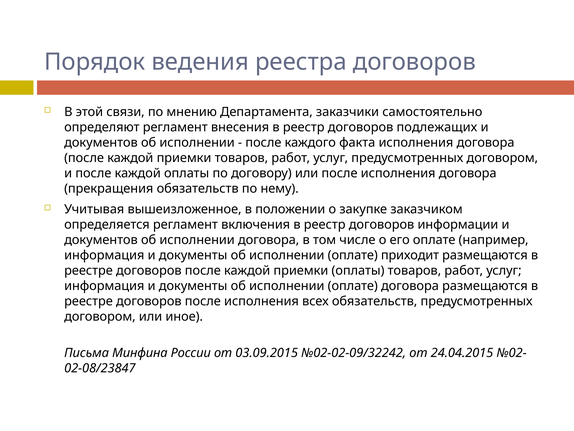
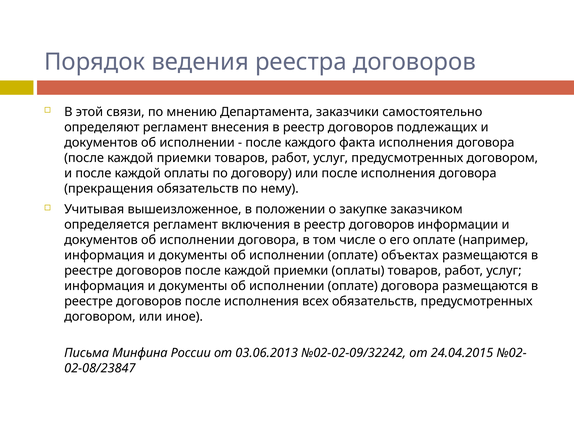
приходит: приходит -> объектах
03.09.2015: 03.09.2015 -> 03.06.2013
